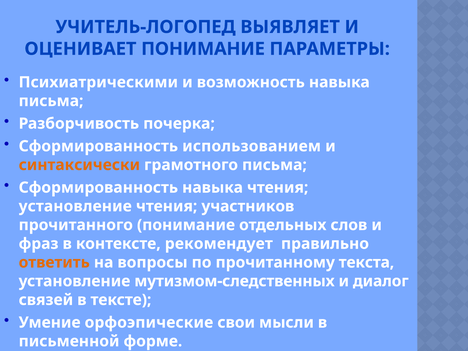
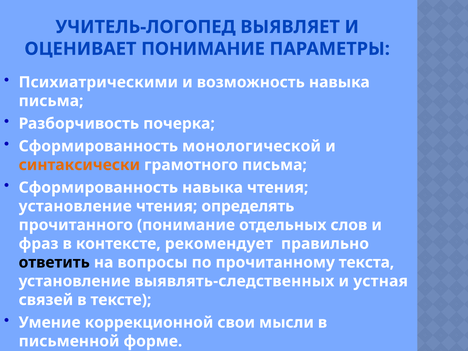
использованием: использованием -> монологической
участников: участников -> определять
ответить colour: orange -> black
мутизмом-следственных: мутизмом-следственных -> выявлять-следственных
диалог: диалог -> устная
орфоэпические: орфоэпические -> коррекционной
